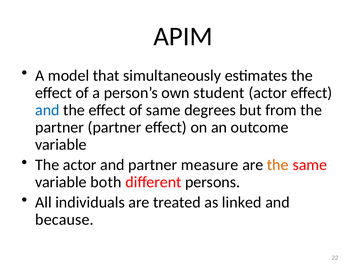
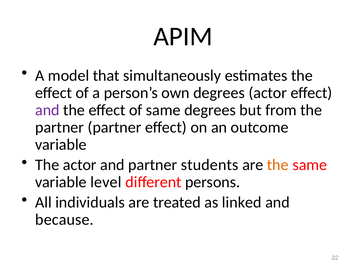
own student: student -> degrees
and at (47, 110) colour: blue -> purple
measure: measure -> students
both: both -> level
